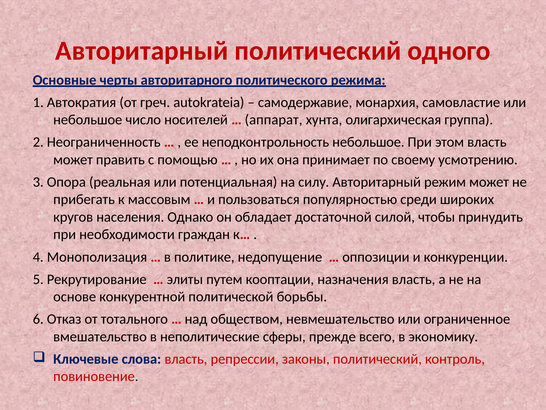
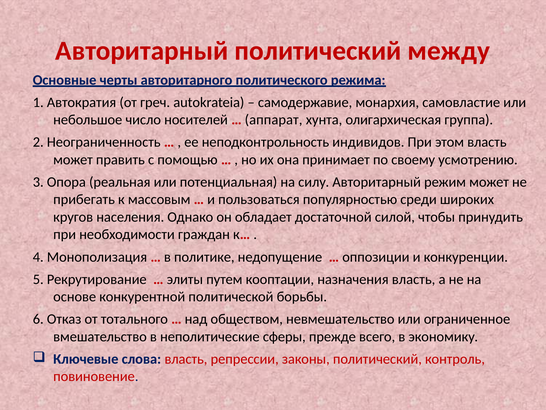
одного: одного -> между
неподконтрольность небольшое: небольшое -> индивидов
